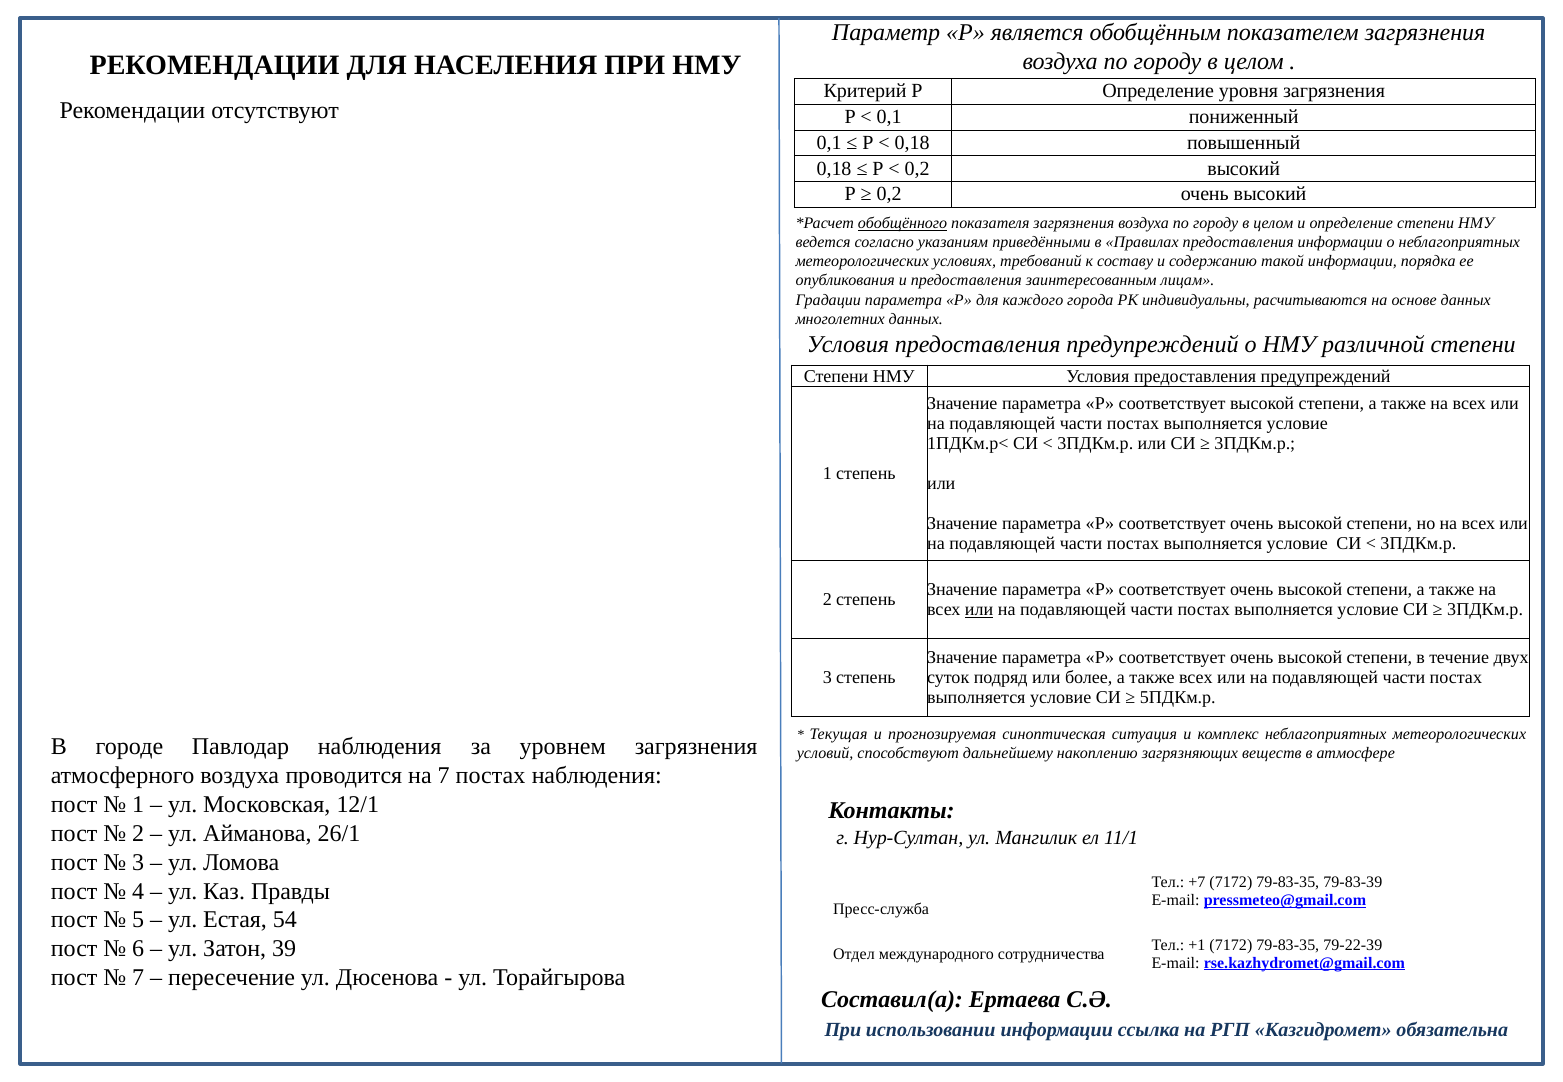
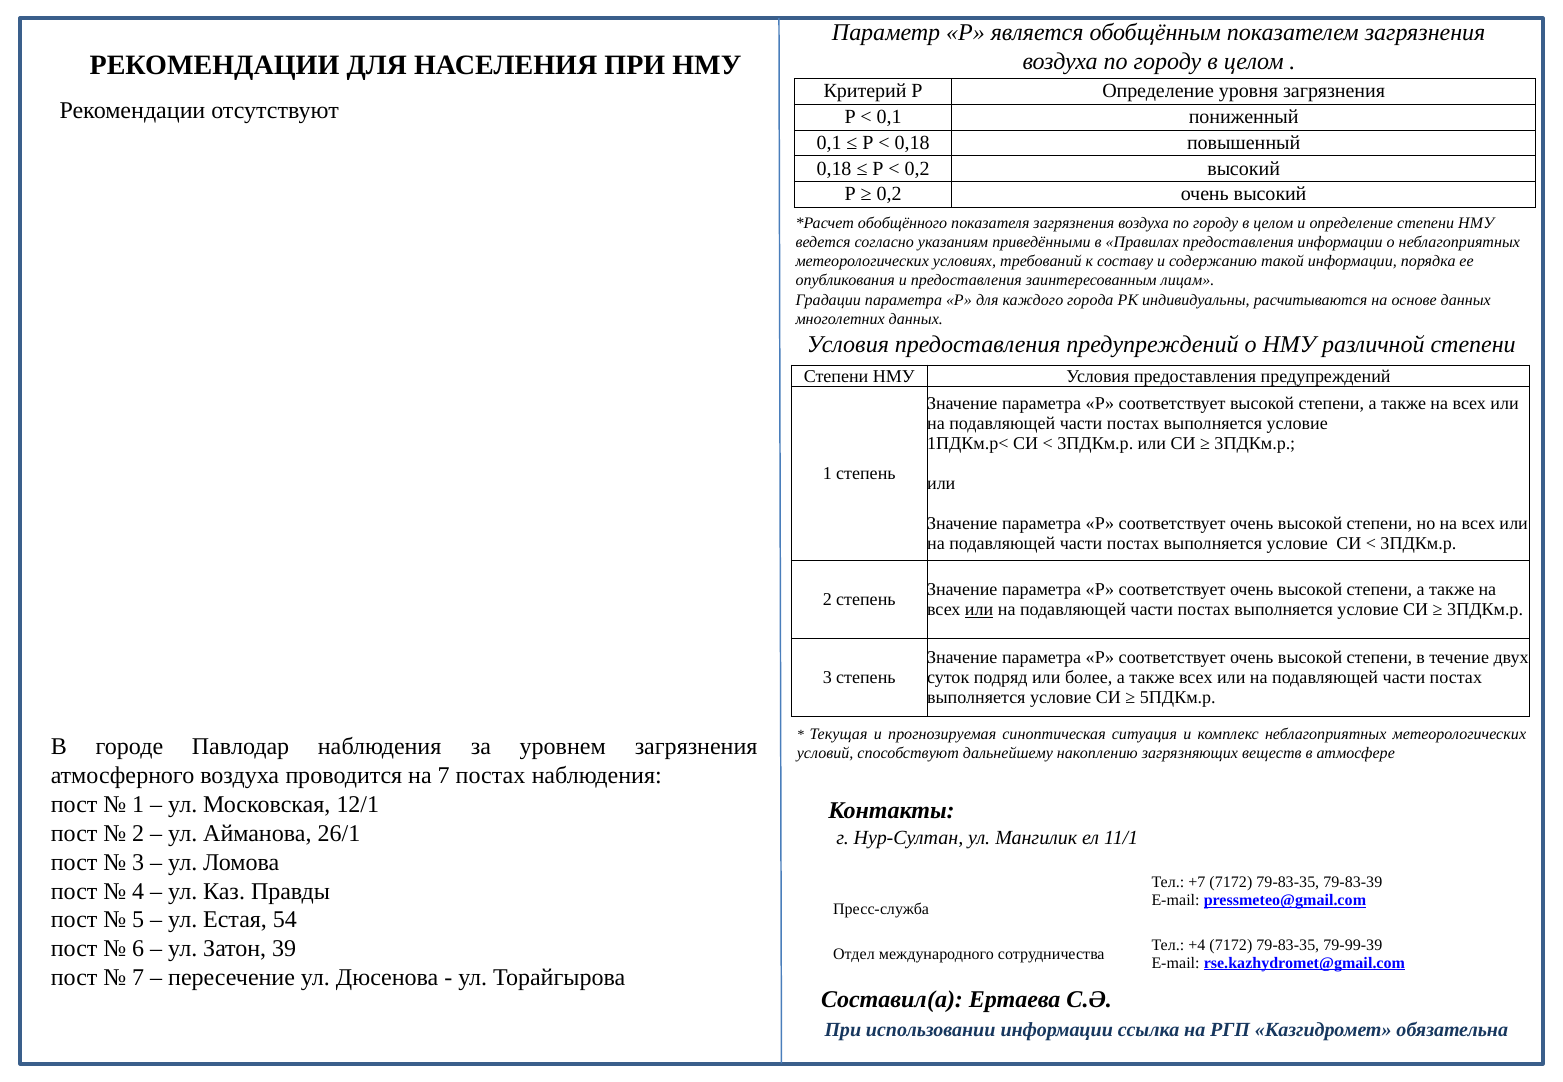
обобщённого underline: present -> none
+1: +1 -> +4
79-22-39: 79-22-39 -> 79-99-39
